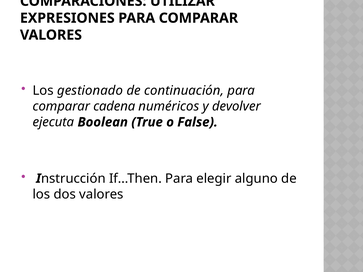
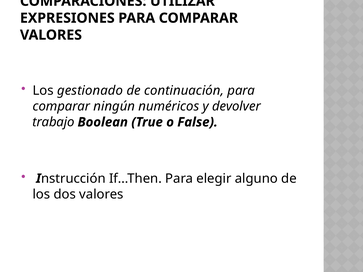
cadena: cadena -> ningún
ejecuta: ejecuta -> trabajo
